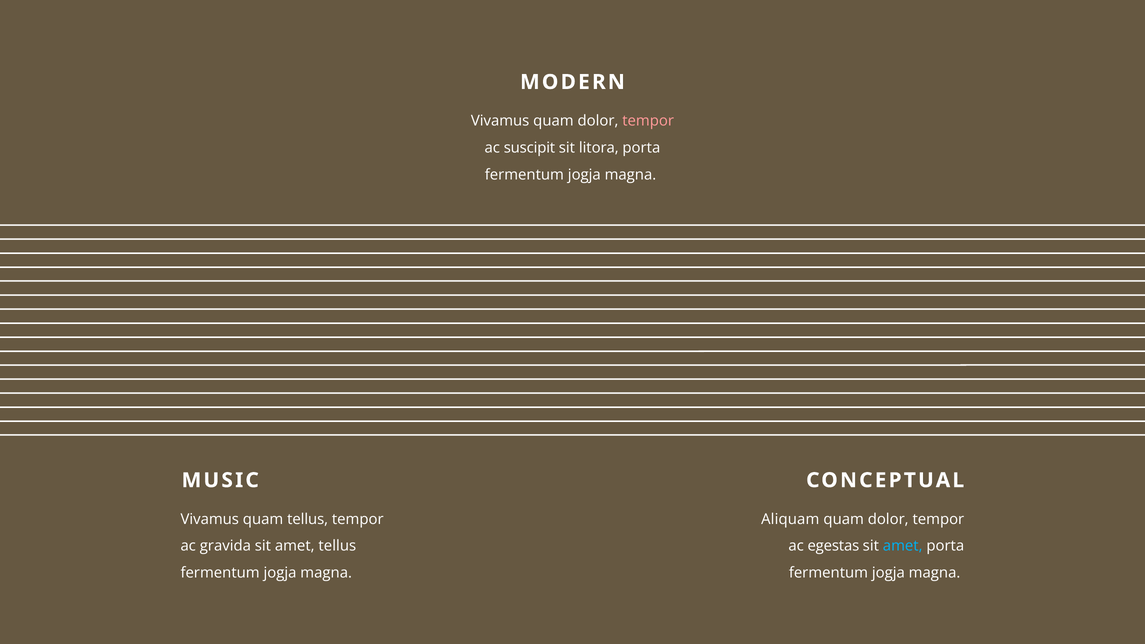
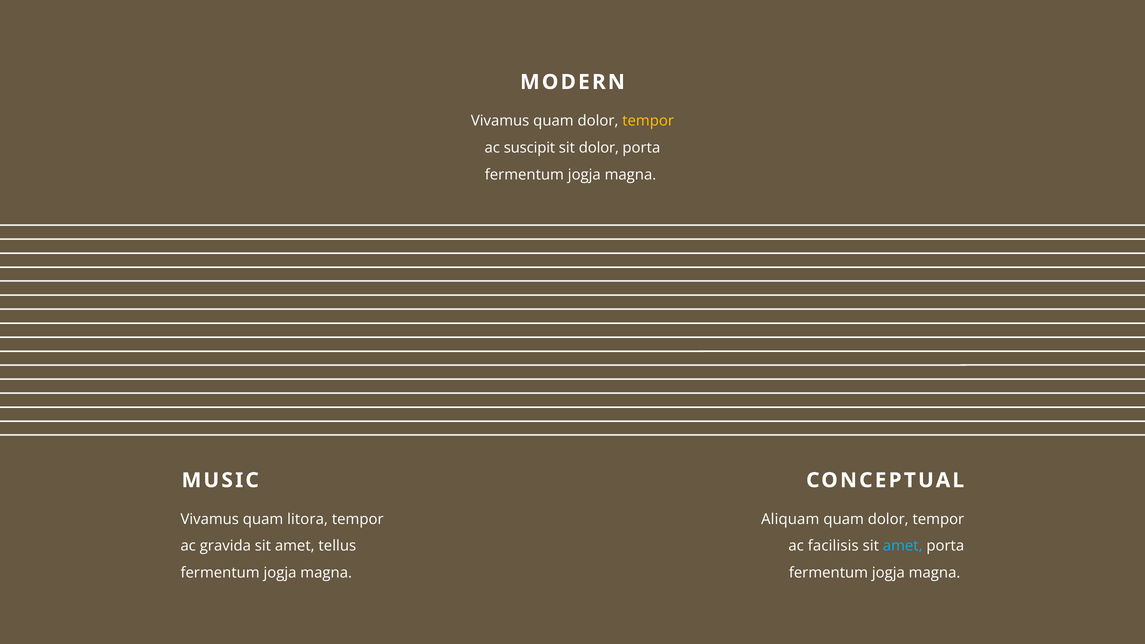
tempor at (648, 121) colour: pink -> yellow
sit litora: litora -> dolor
quam tellus: tellus -> litora
egestas: egestas -> facilisis
